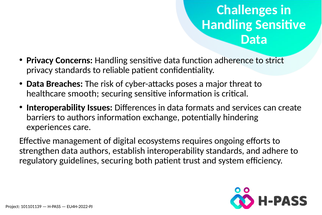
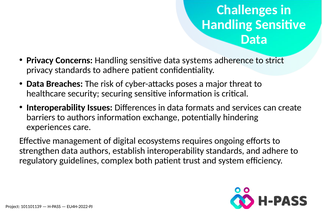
function: function -> systems
to reliable: reliable -> adhere
smooth: smooth -> security
guidelines securing: securing -> complex
